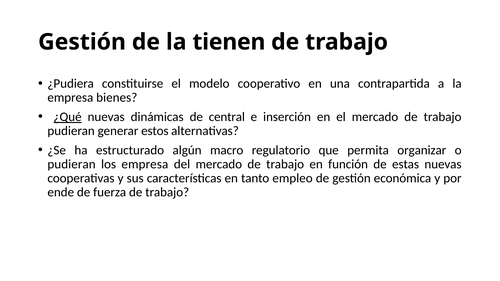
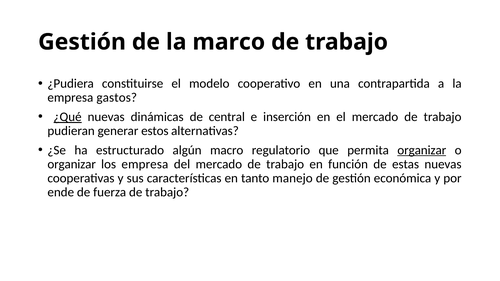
tienen: tienen -> marco
bienes: bienes -> gastos
organizar at (422, 150) underline: none -> present
pudieran at (72, 164): pudieran -> organizar
empleo: empleo -> manejo
